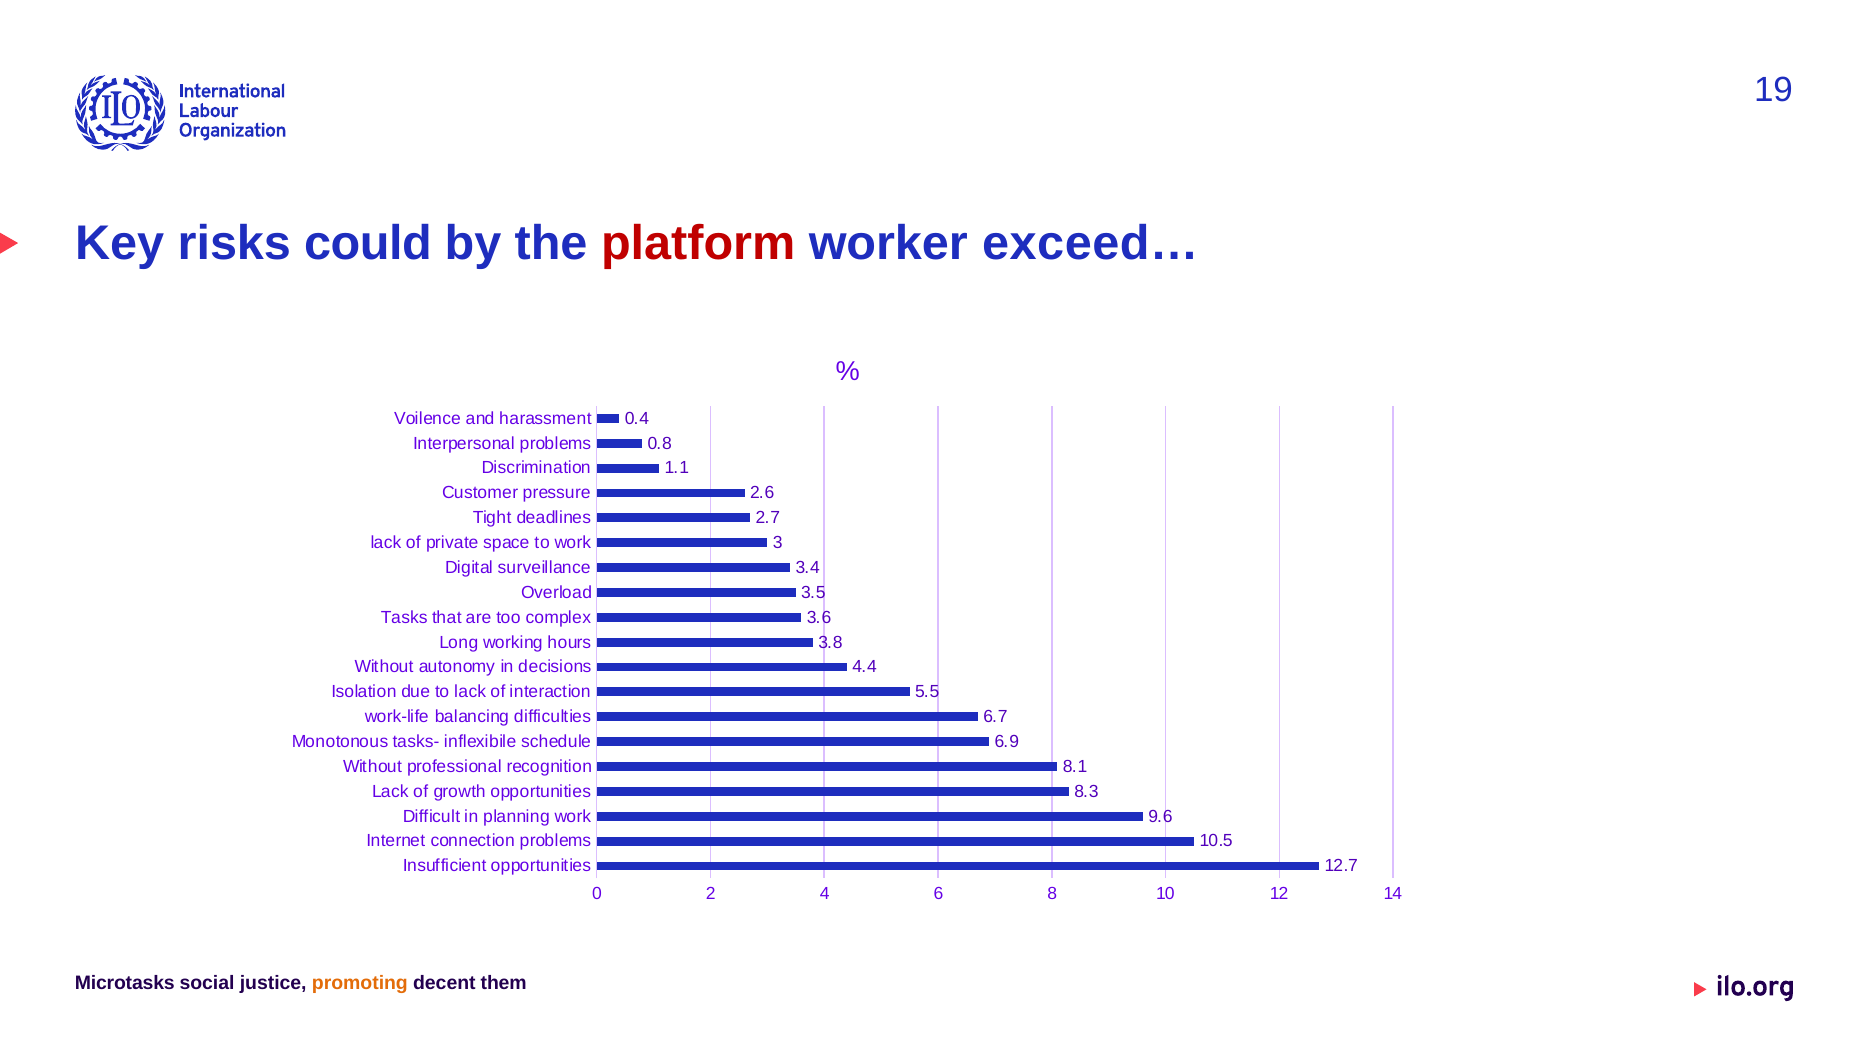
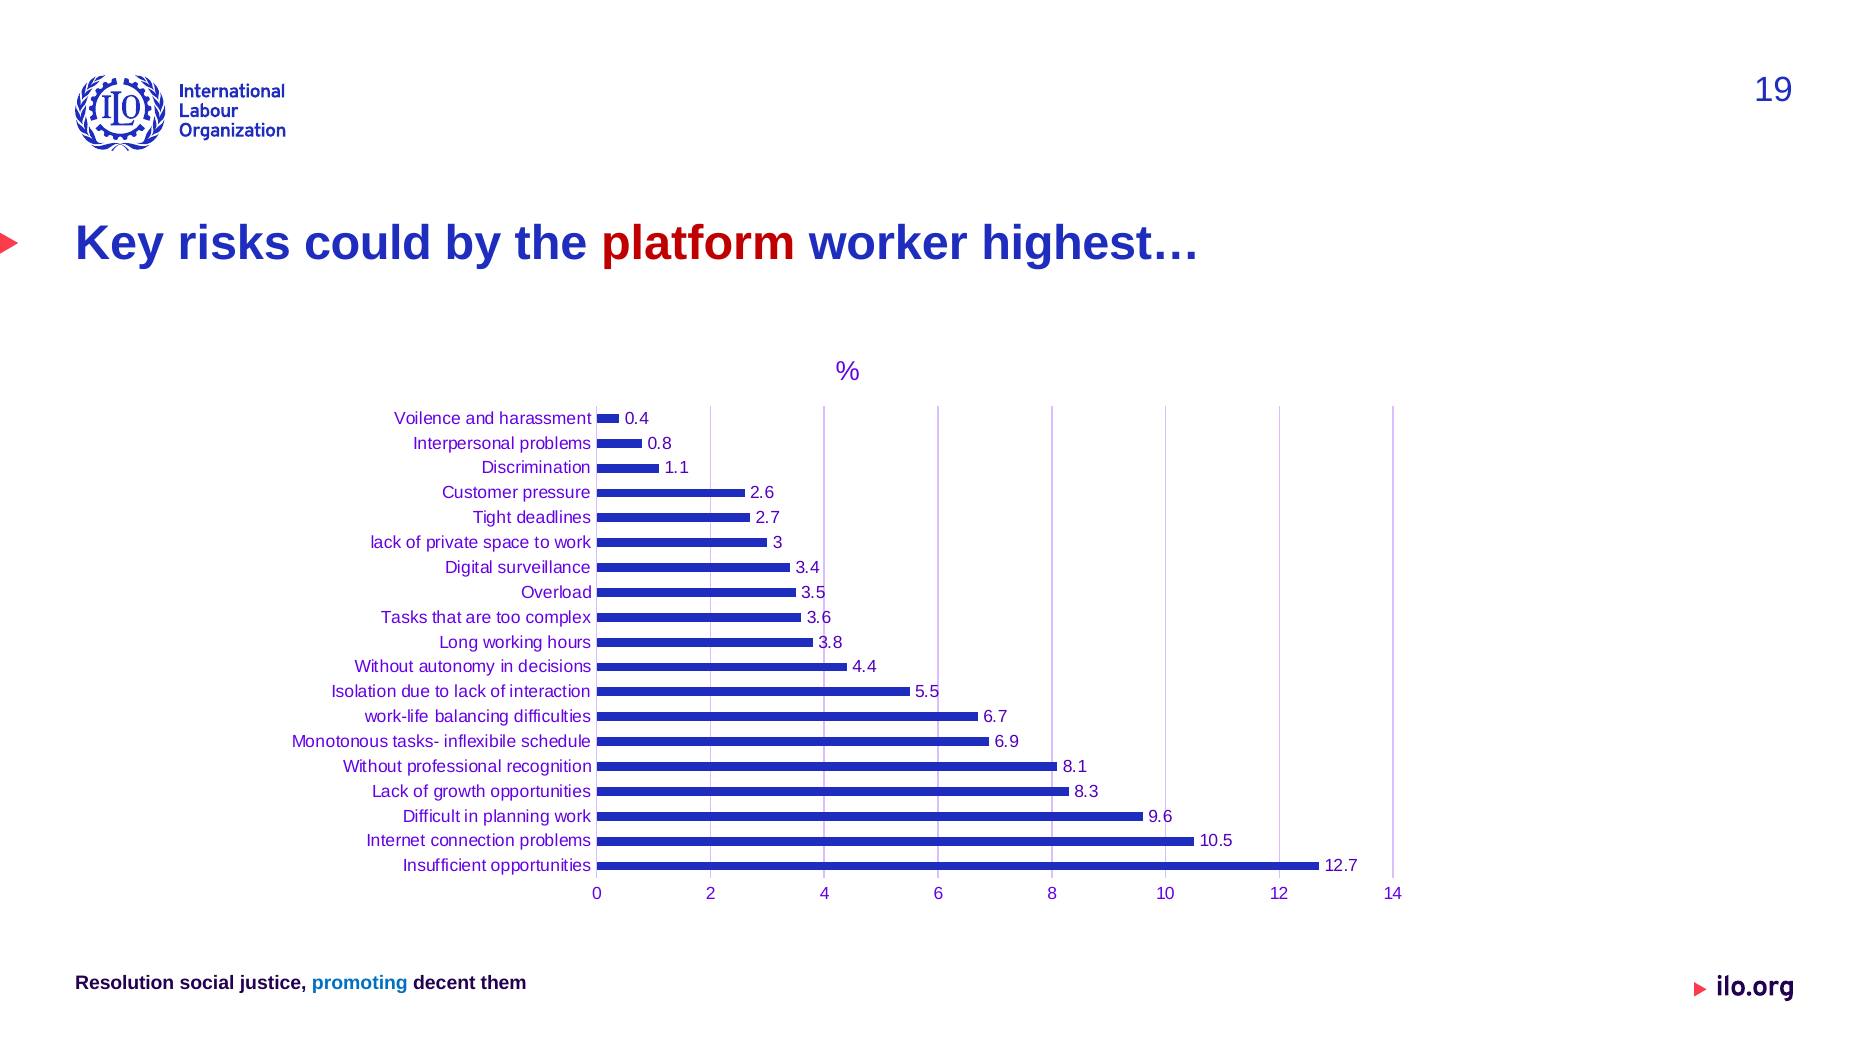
exceed…: exceed… -> highest…
Microtasks: Microtasks -> Resolution
promoting colour: orange -> blue
